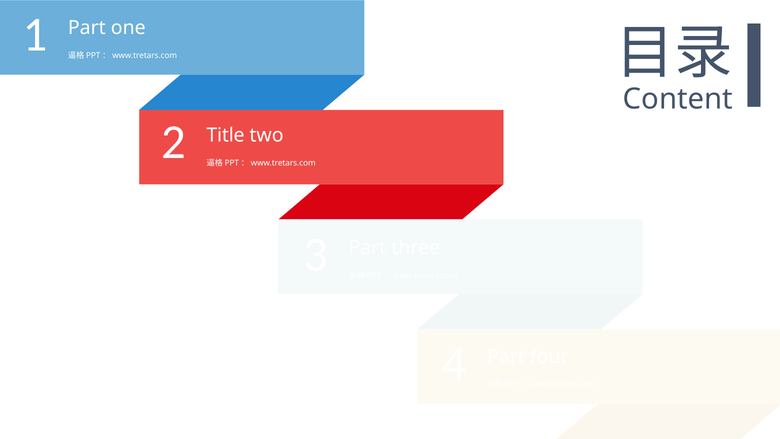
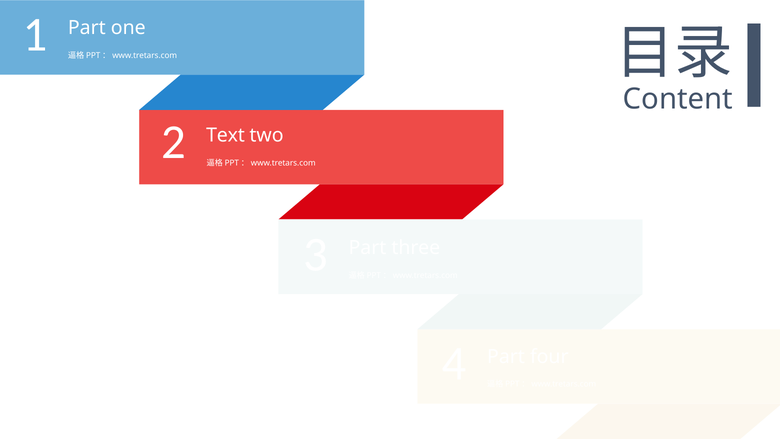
Title: Title -> Text
